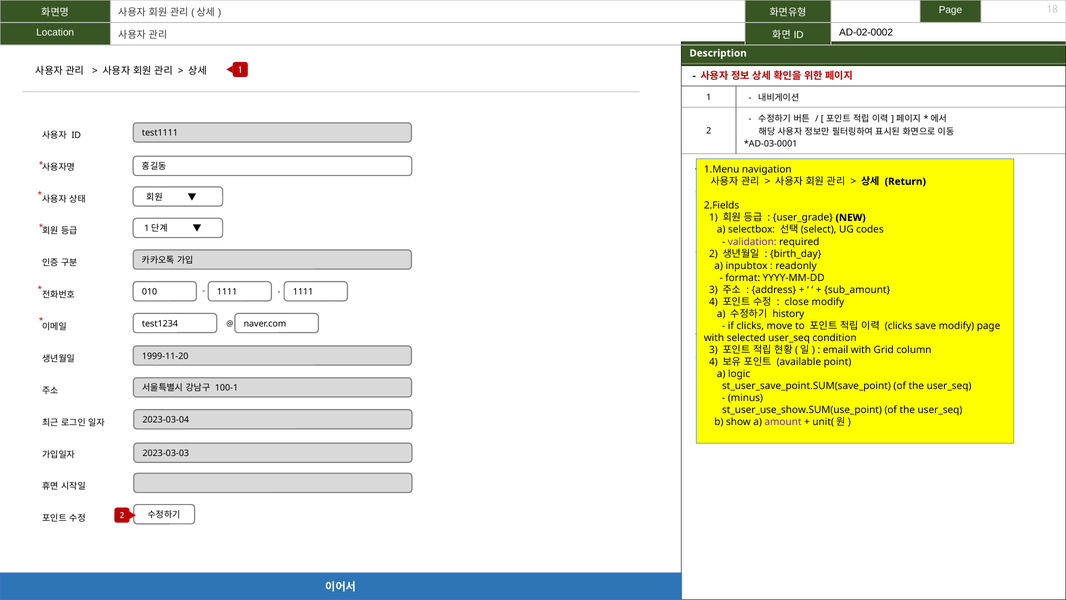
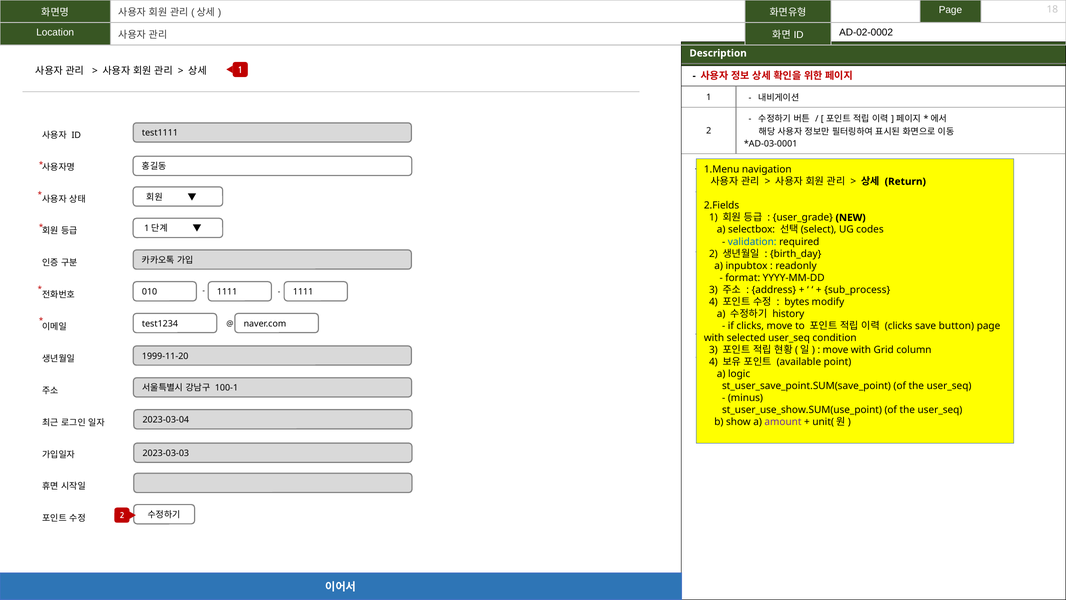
validation colour: purple -> blue
sub_amount: sub_amount -> sub_process
close: close -> bytes
save modify: modify -> button
email at (836, 350): email -> move
